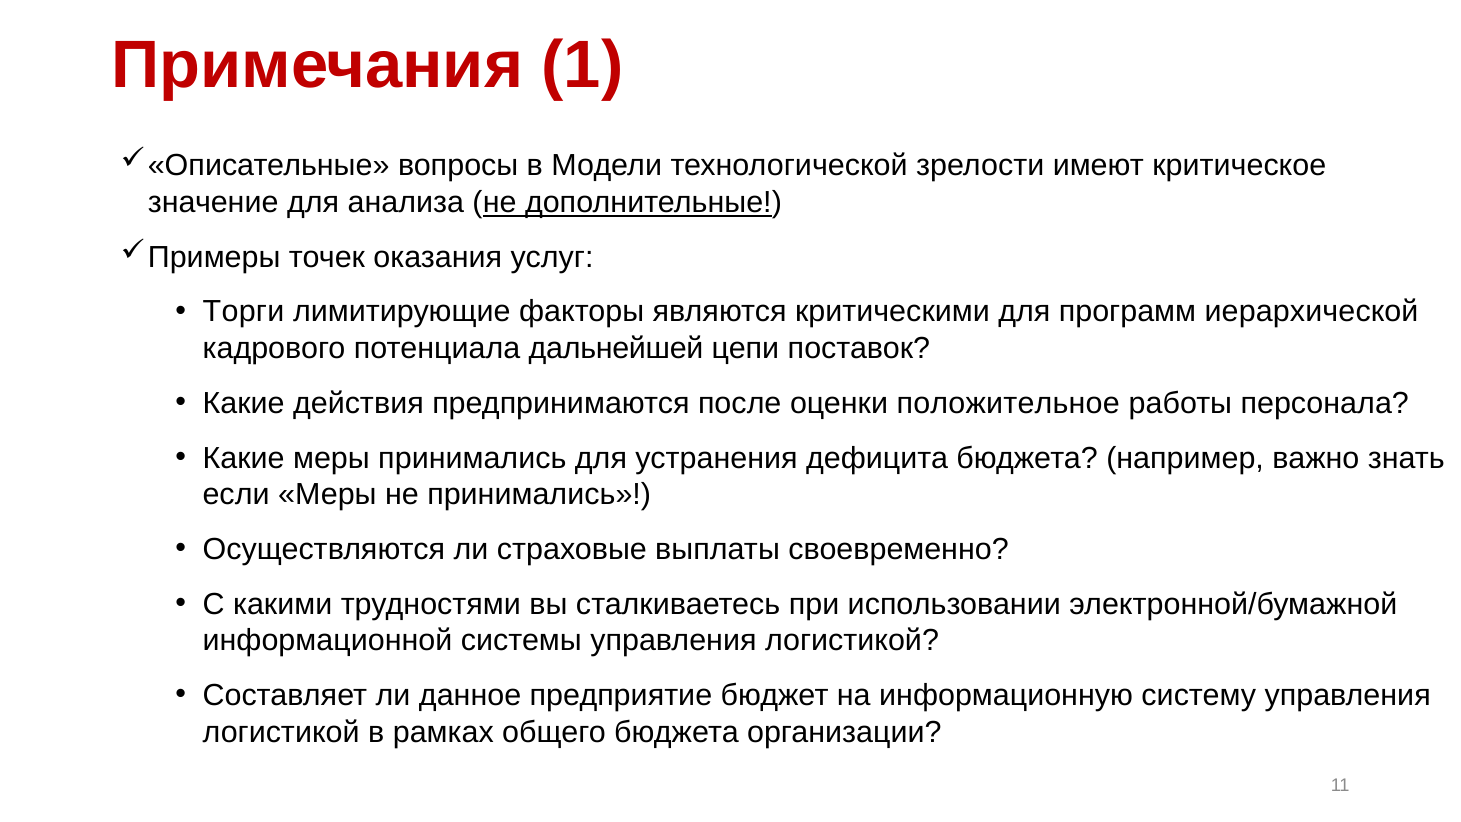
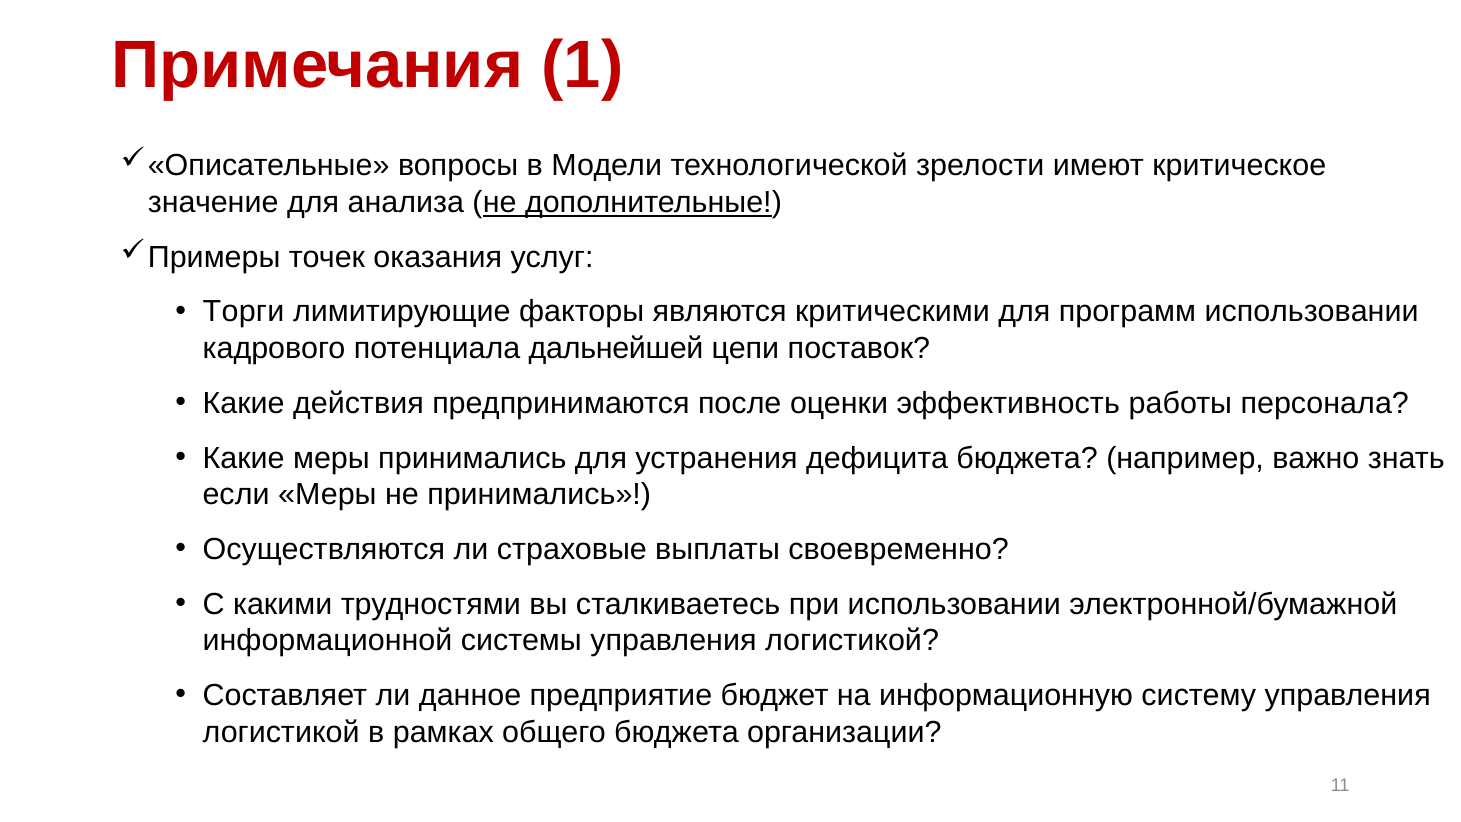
программ иерархической: иерархической -> использовании
положительное: положительное -> эффективность
